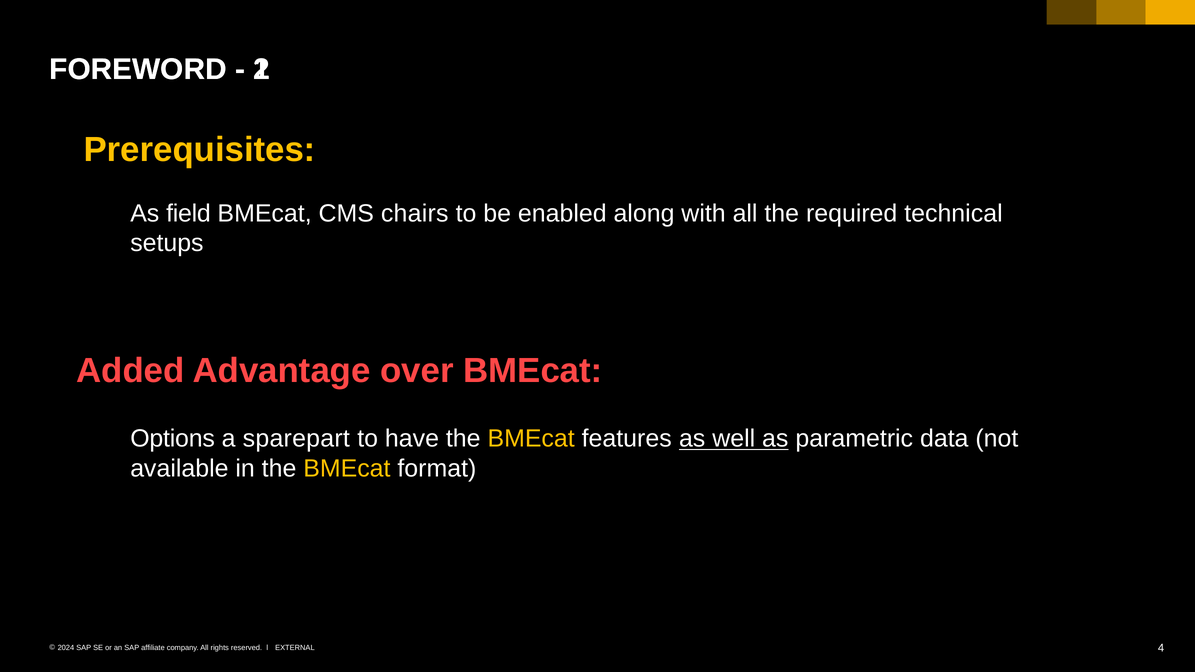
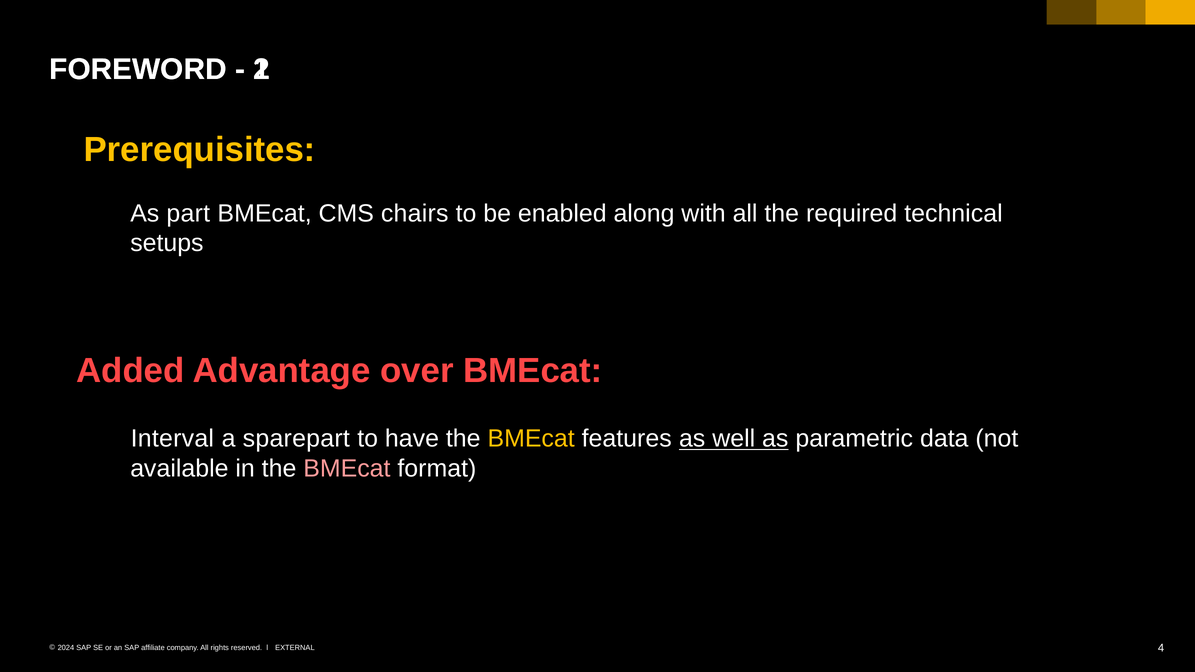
field: field -> part
Options: Options -> Interval
BMEcat at (347, 468) colour: yellow -> pink
